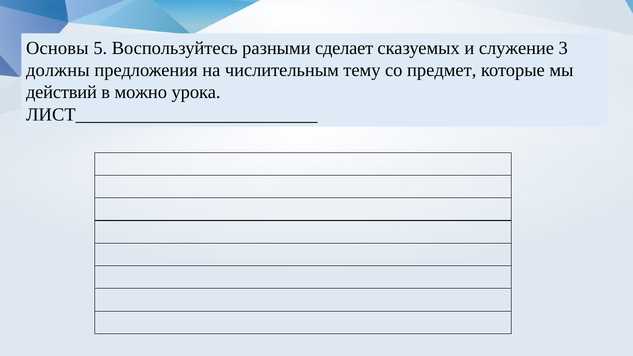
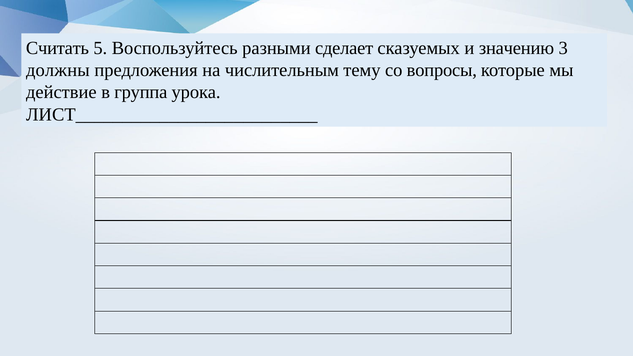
Основы: Основы -> Считать
служение: служение -> значению
предмет: предмет -> вопросы
действий: действий -> действие
можно: можно -> группа
